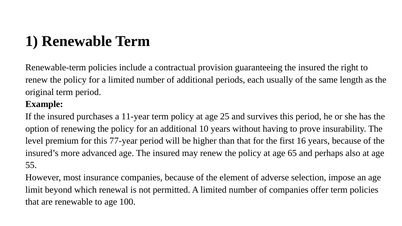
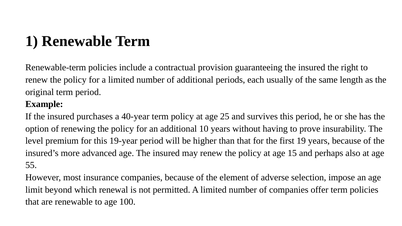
11-year: 11-year -> 40-year
77-year: 77-year -> 19-year
16: 16 -> 19
65: 65 -> 15
